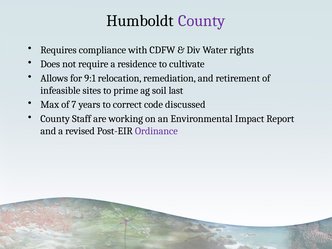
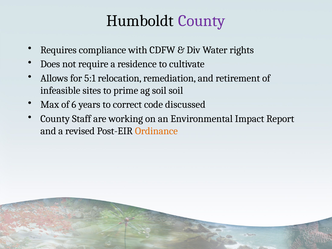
9:1: 9:1 -> 5:1
soil last: last -> soil
7: 7 -> 6
Ordinance colour: purple -> orange
